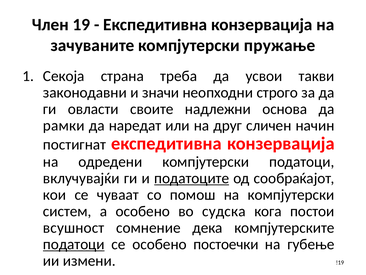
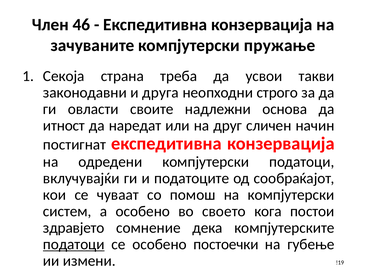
19: 19 -> 46
значи: значи -> друга
рамки: рамки -> итност
податоците underline: present -> none
судска: судска -> своето
всушност: всушност -> здравјето
